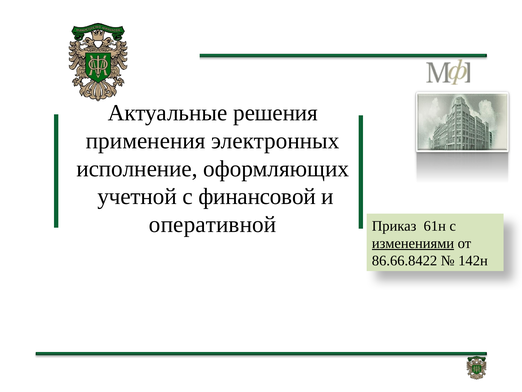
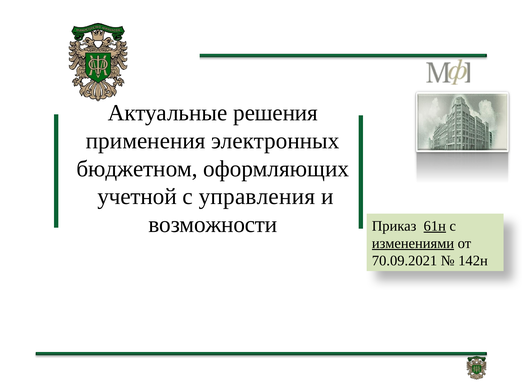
исполнение: исполнение -> бюджетном
финансовой: финансовой -> управления
оперативной: оперативной -> возможности
61н underline: none -> present
86.66.8422: 86.66.8422 -> 70.09.2021
